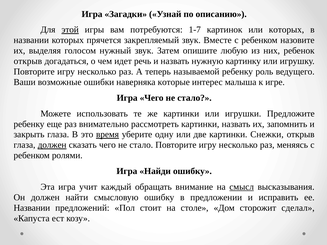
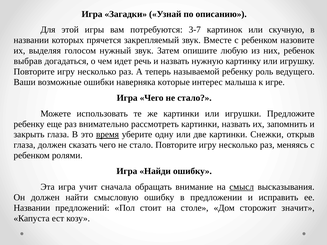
этой underline: present -> none
1-7: 1-7 -> 3-7
или которых: которых -> скучную
открыв at (28, 61): открыв -> выбрав
должен at (52, 145) underline: present -> none
каждый: каждый -> сначала
сделал: сделал -> значит
